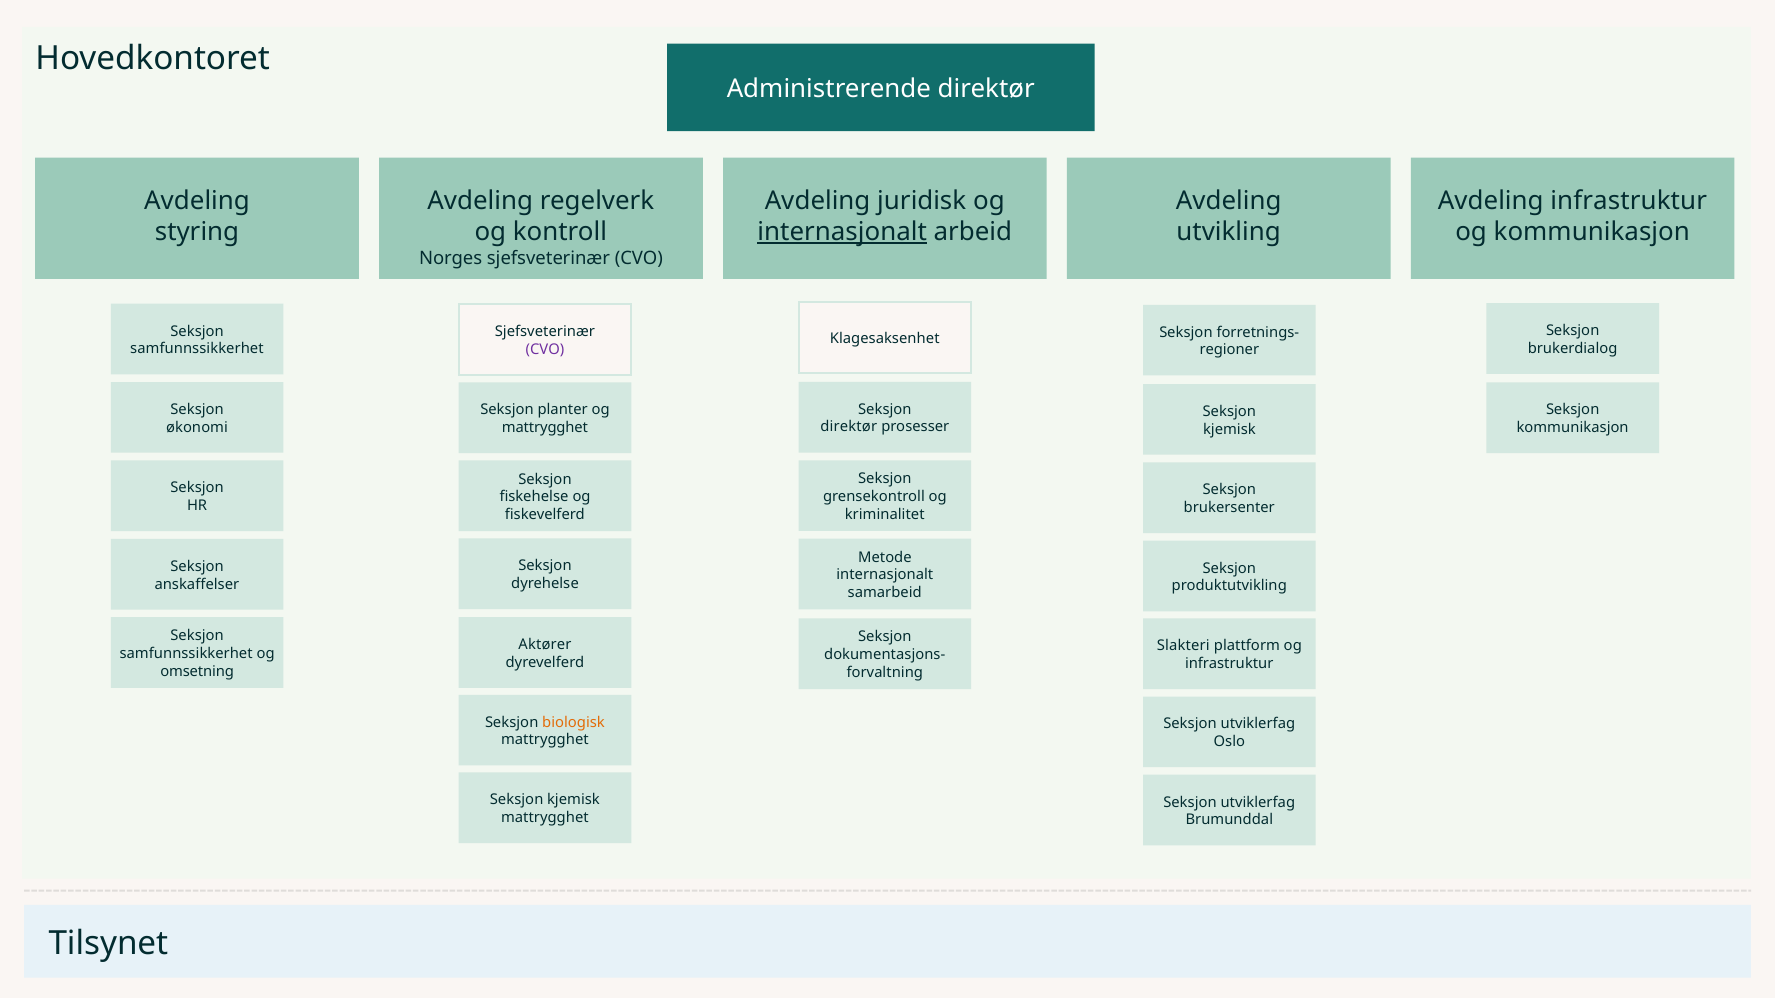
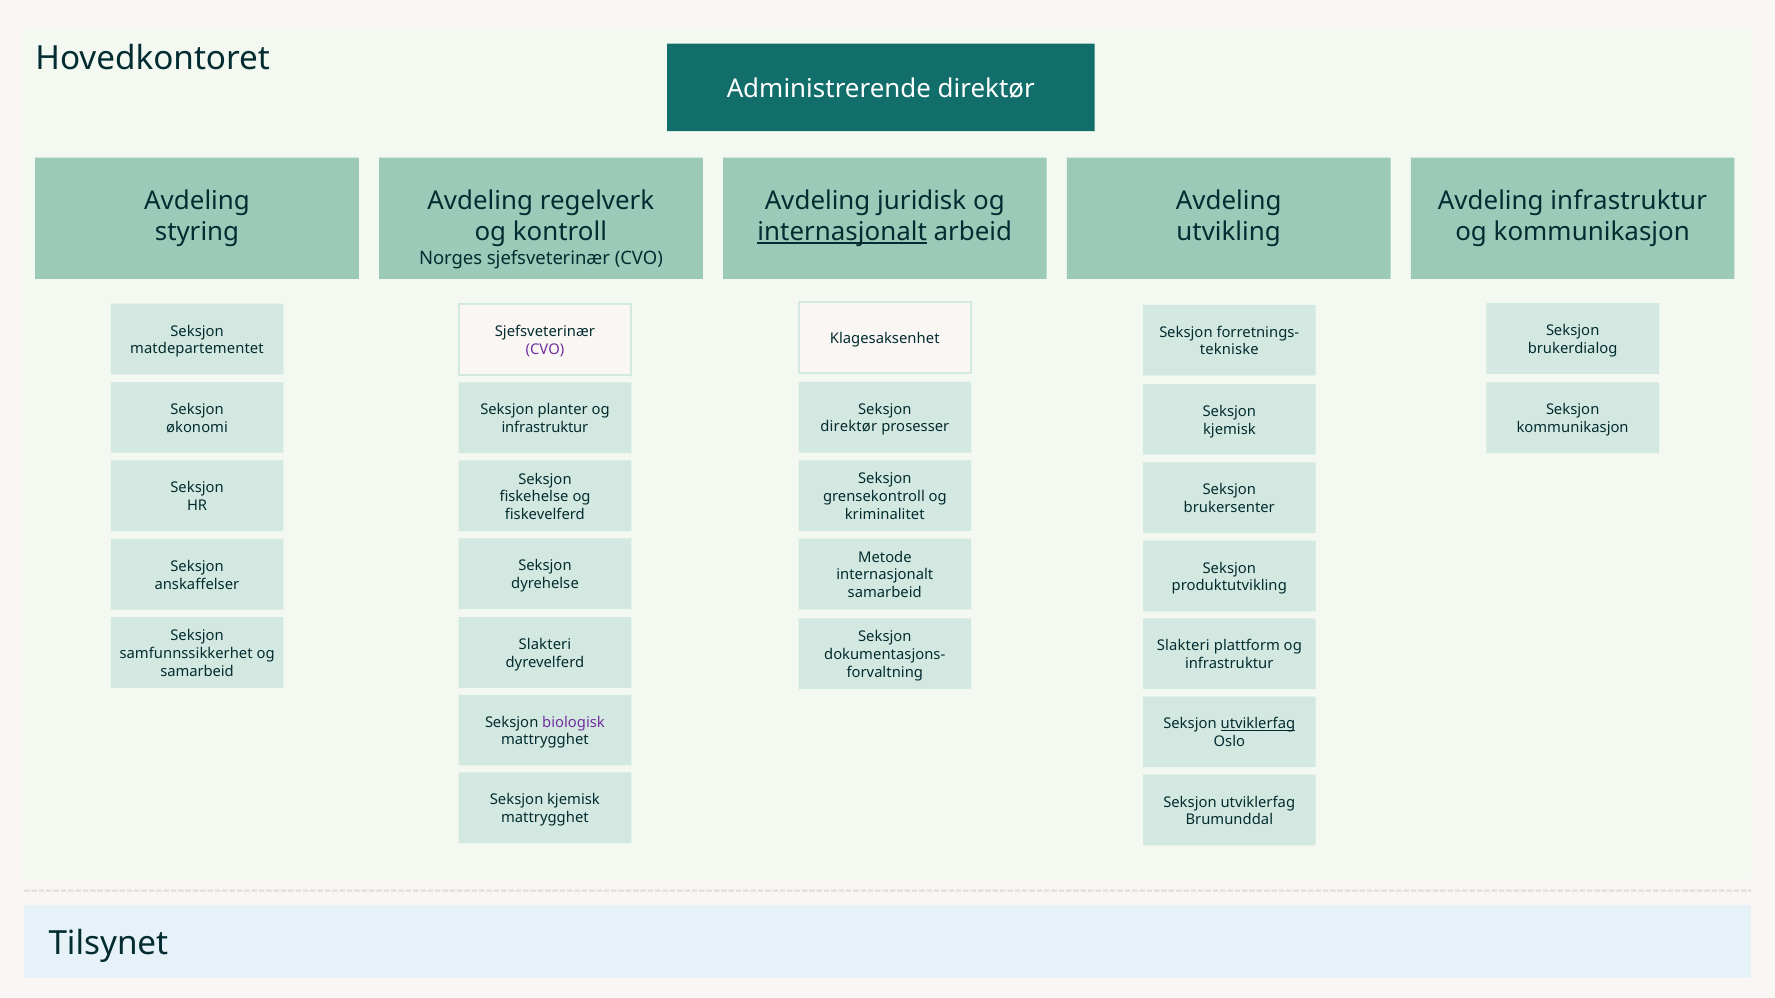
samfunnssikkerhet at (197, 349): samfunnssikkerhet -> matdepartementet
regioner: regioner -> tekniske
mattrygghet at (545, 428): mattrygghet -> infrastruktur
Aktører at (545, 645): Aktører -> Slakteri
omsetning at (197, 672): omsetning -> samarbeid
biologisk colour: orange -> purple
utviklerfag at (1258, 724) underline: none -> present
